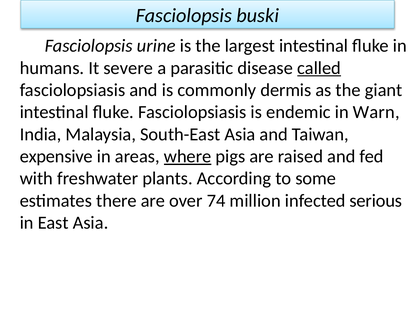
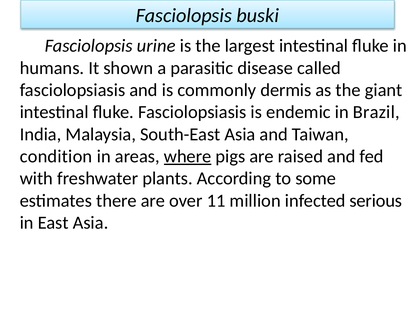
severe: severe -> shown
called underline: present -> none
Warn: Warn -> Brazil
expensive: expensive -> condition
74: 74 -> 11
